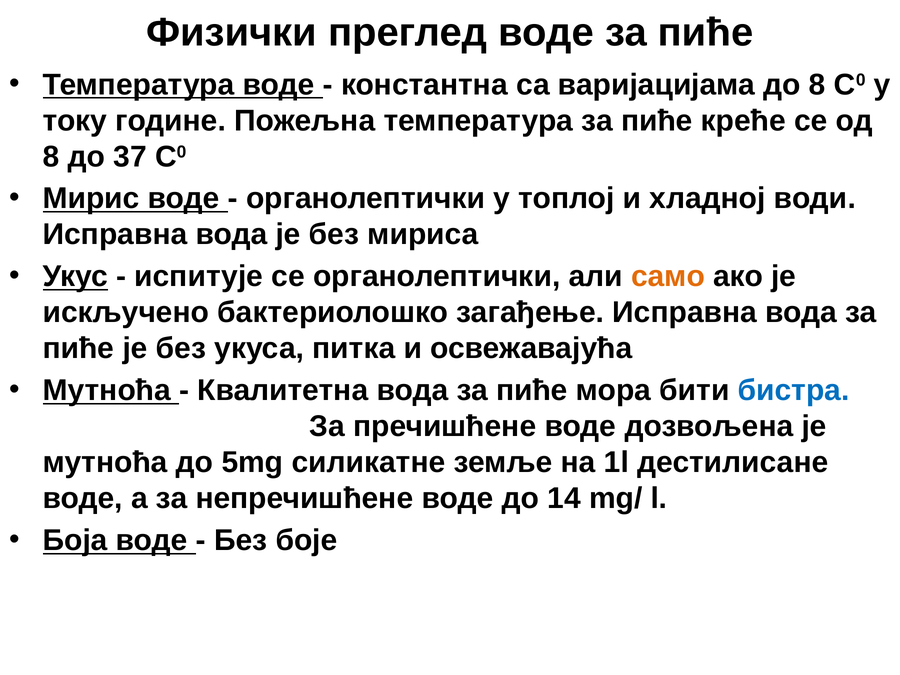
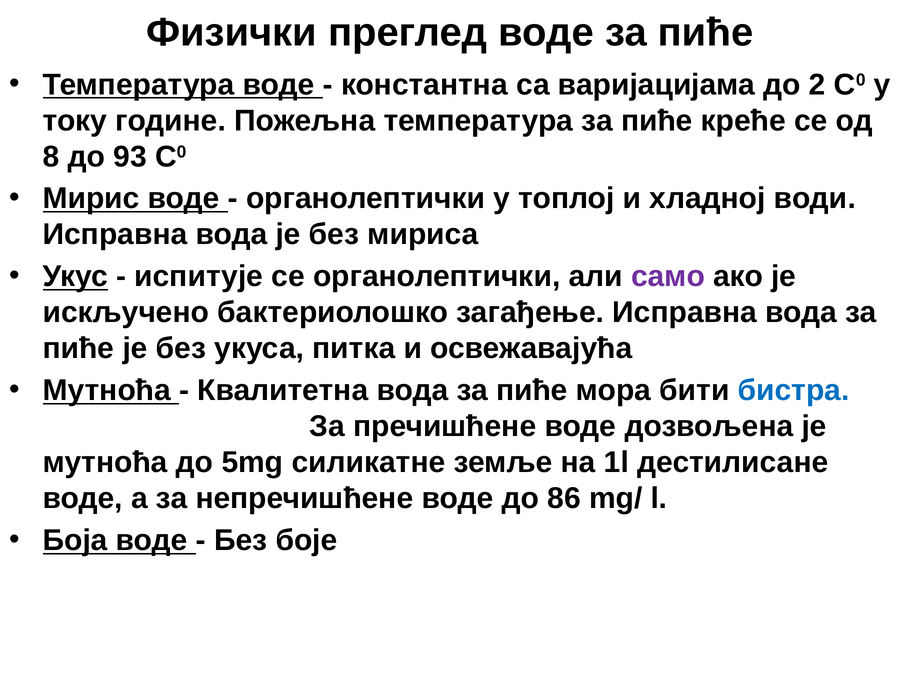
до 8: 8 -> 2
37: 37 -> 93
само colour: orange -> purple
14: 14 -> 86
